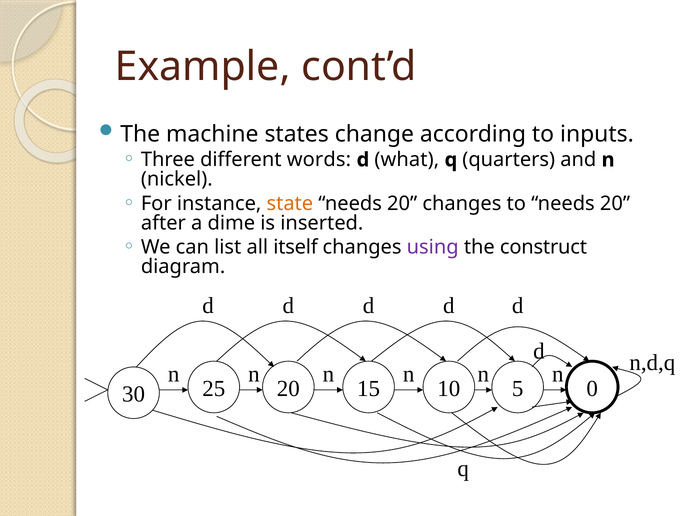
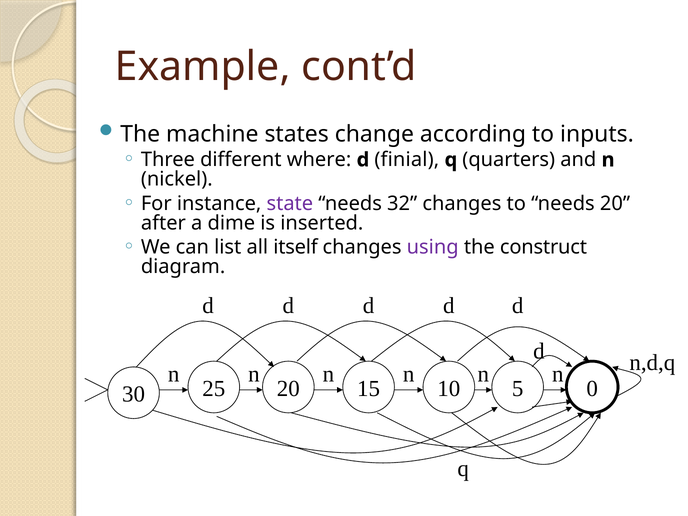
words: words -> where
what: what -> finial
state colour: orange -> purple
20 at (402, 203): 20 -> 32
